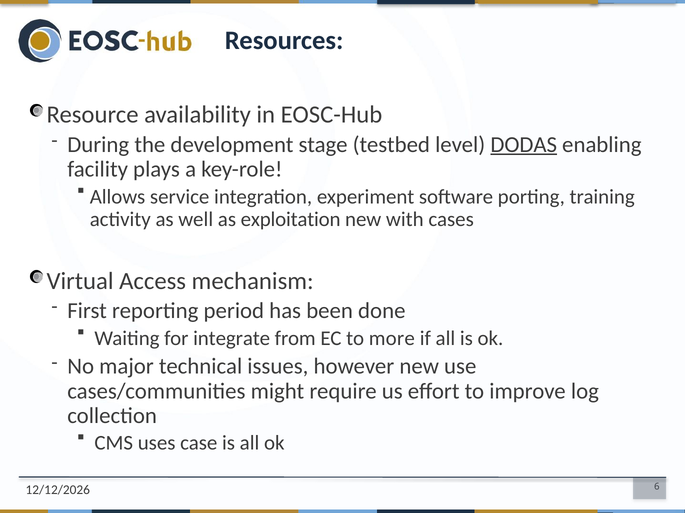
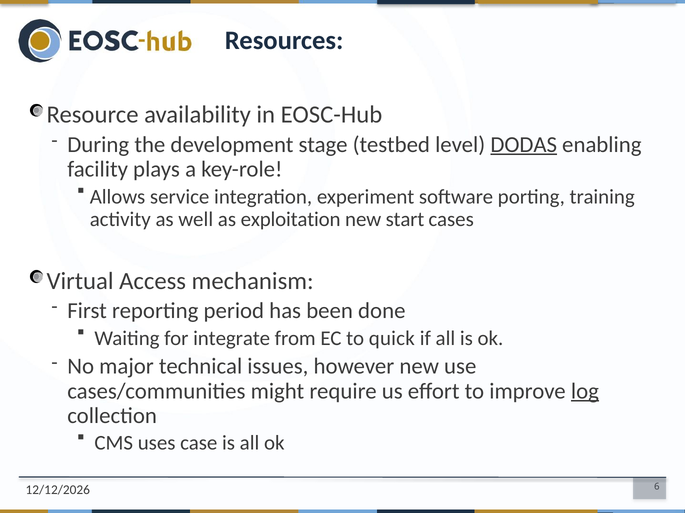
with: with -> start
more: more -> quick
log underline: none -> present
